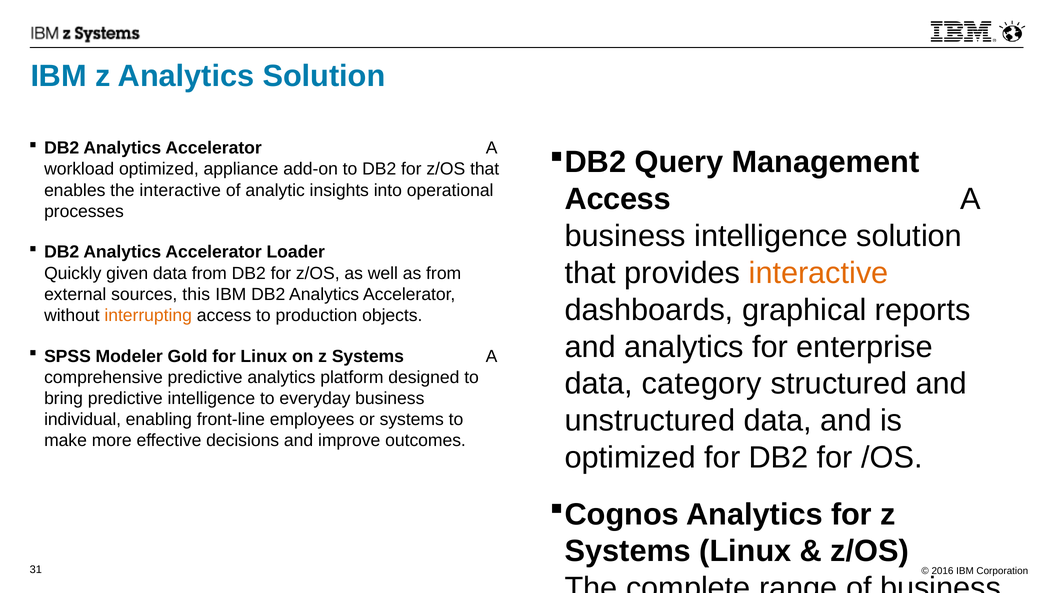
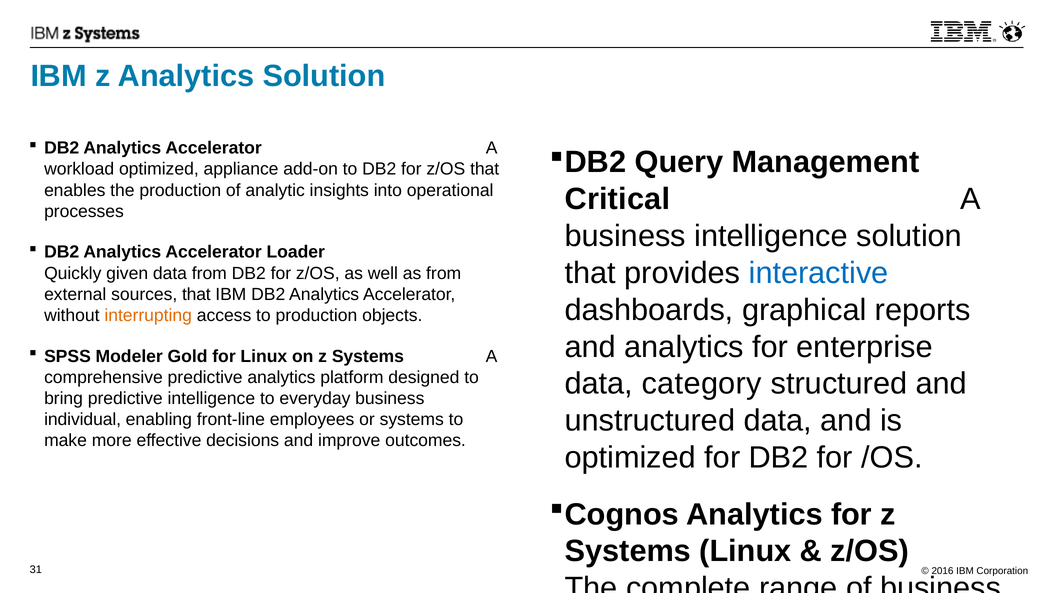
the interactive: interactive -> production
Access at (618, 199): Access -> Critical
interactive at (819, 273) colour: orange -> blue
sources this: this -> that
